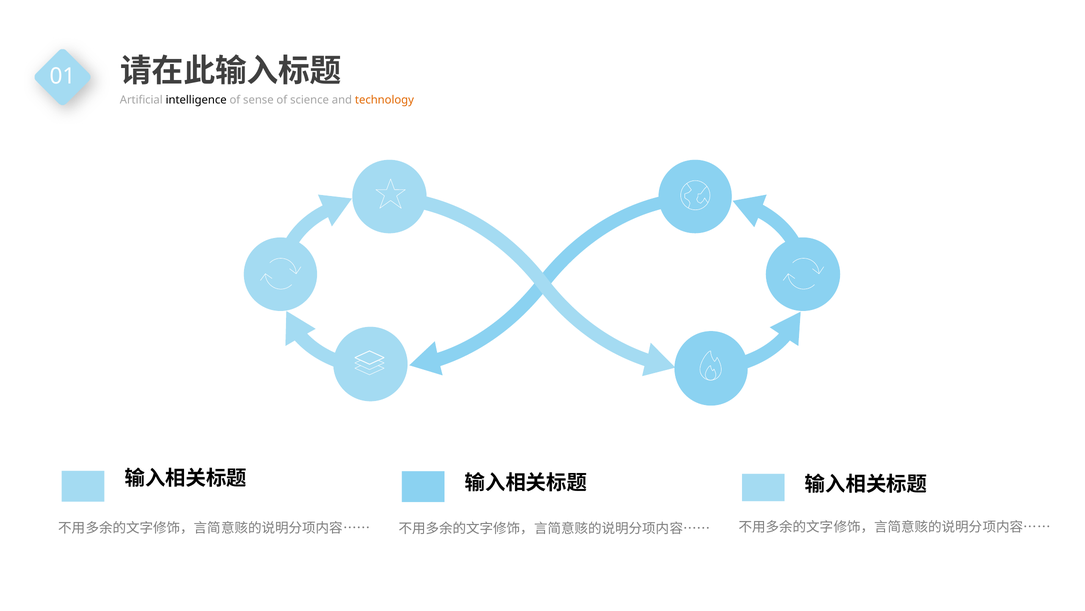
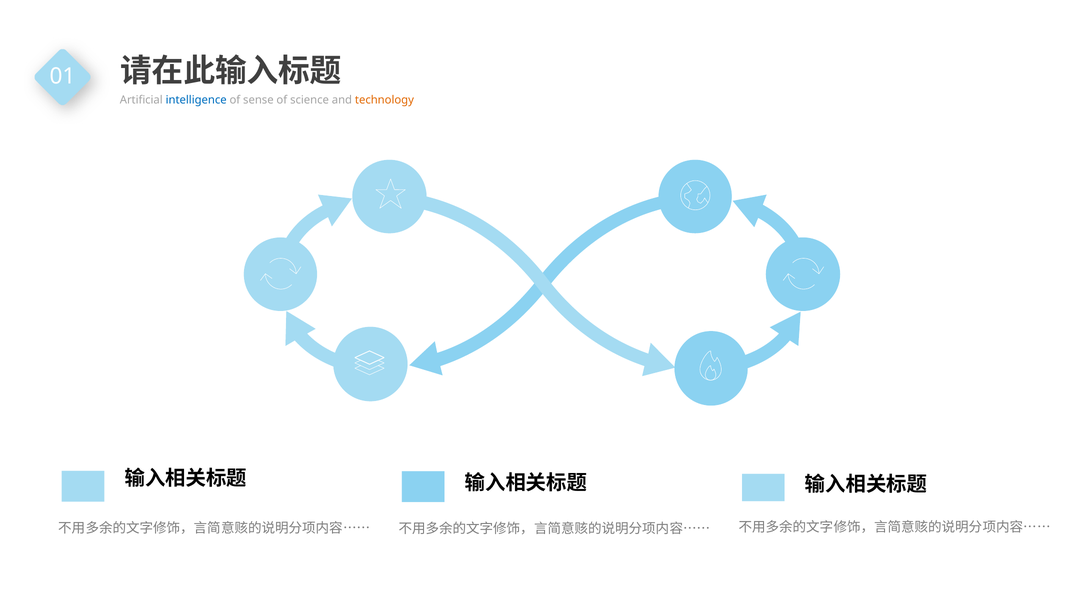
intelligence colour: black -> blue
